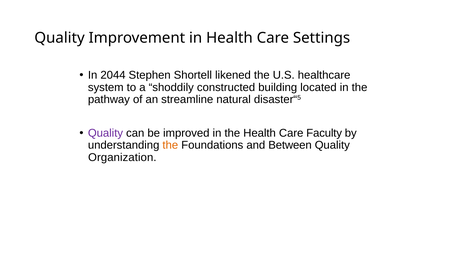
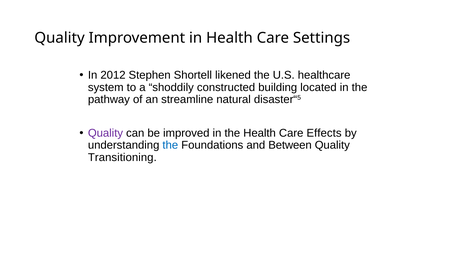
2044: 2044 -> 2012
Faculty: Faculty -> Effects
the at (170, 146) colour: orange -> blue
Organization: Organization -> Transitioning
